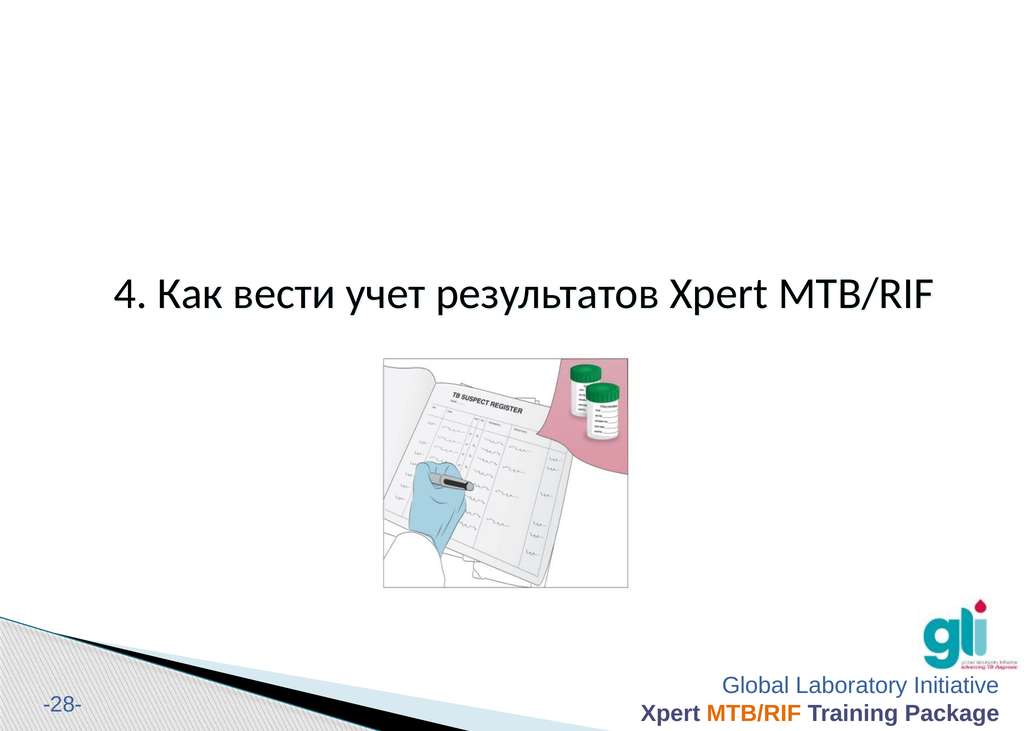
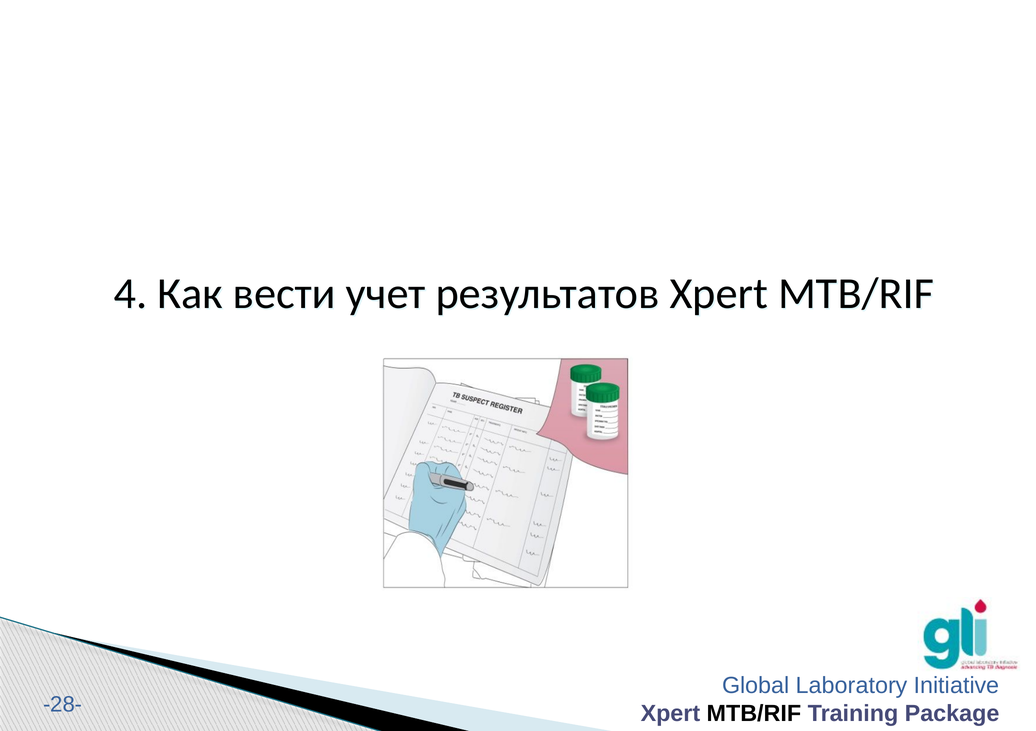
MTB/RIF at (754, 714) colour: orange -> black
